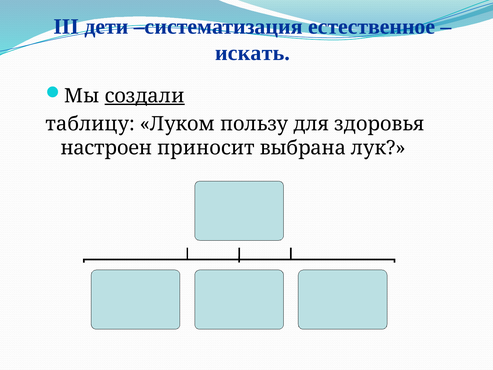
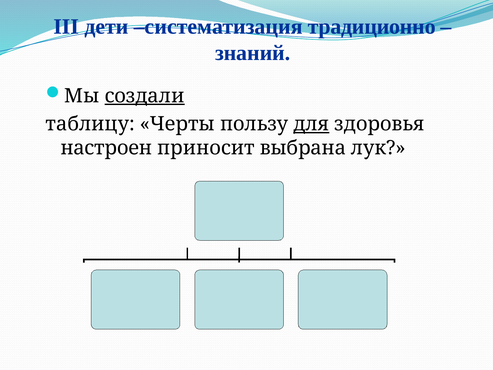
естественное: естественное -> традиционно
искать: искать -> знаний
Луком: Луком -> Черты
для underline: none -> present
